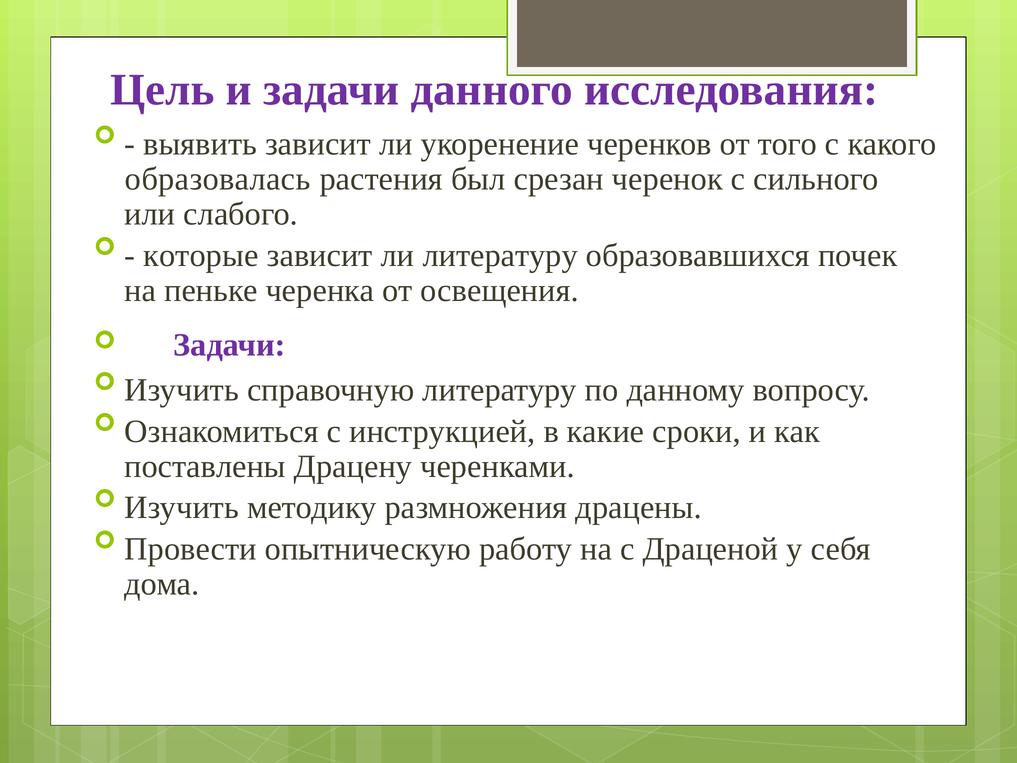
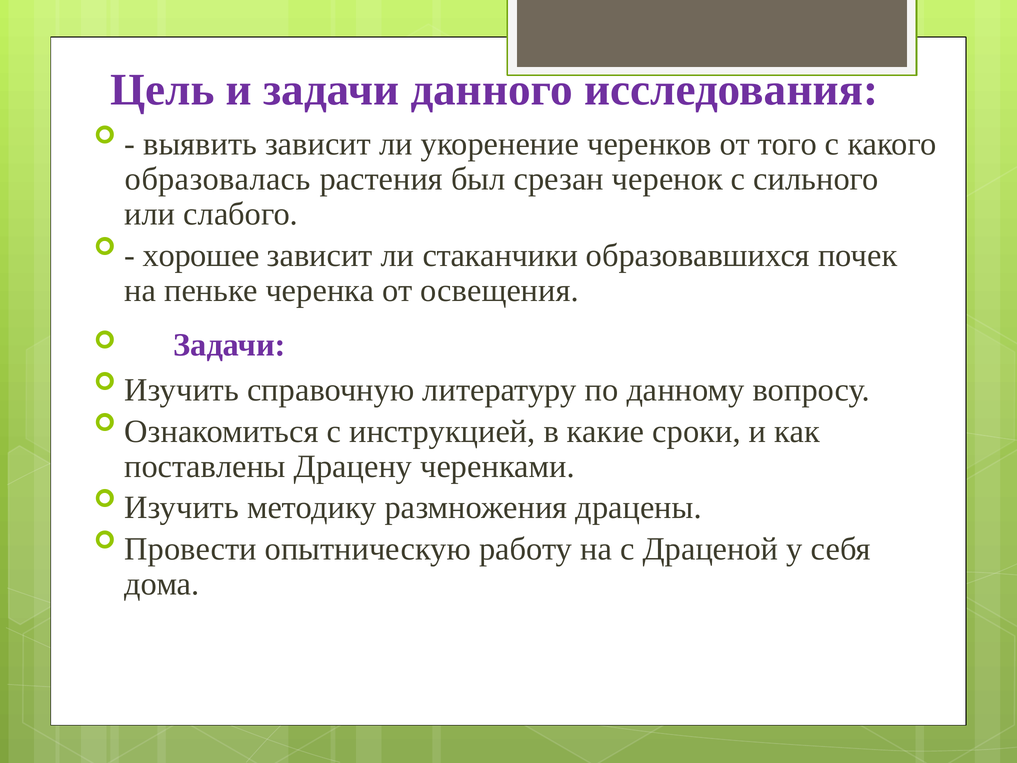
которые: которые -> хорошее
ли литературу: литературу -> стаканчики
